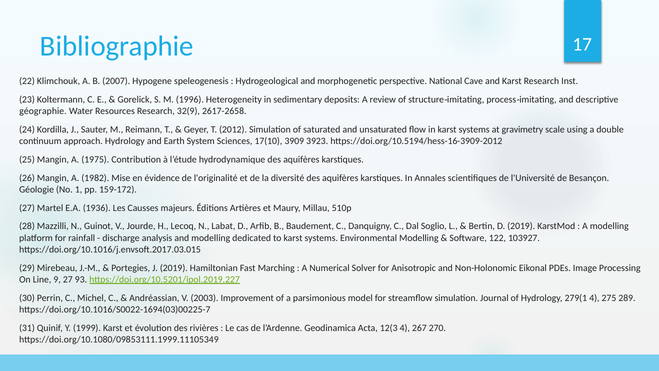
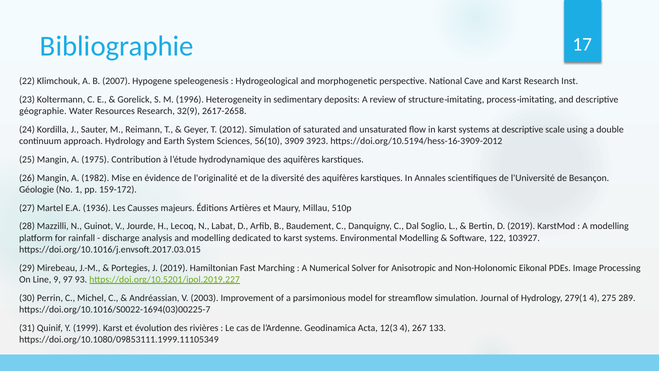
at gravimetry: gravimetry -> descriptive
17(10: 17(10 -> 56(10
9 27: 27 -> 97
270: 270 -> 133
